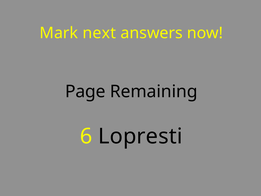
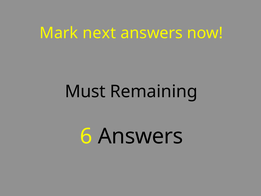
Page: Page -> Must
6 Lopresti: Lopresti -> Answers
